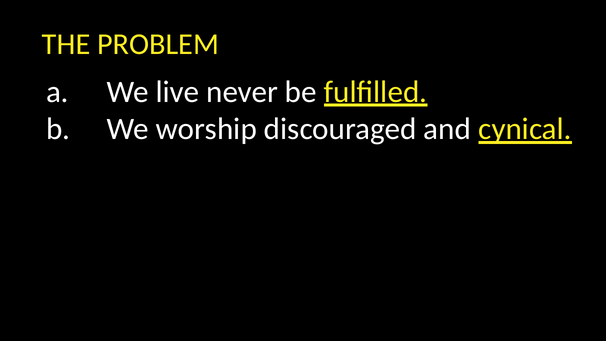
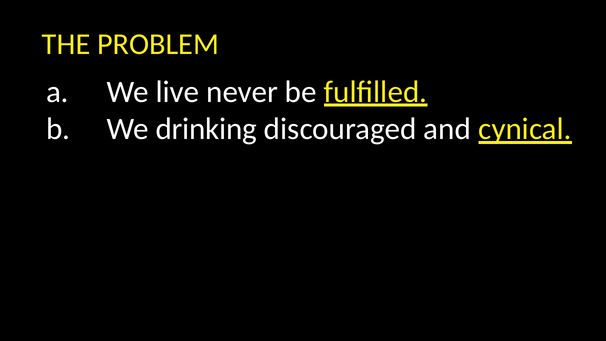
worship: worship -> drinking
